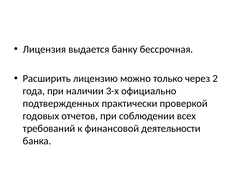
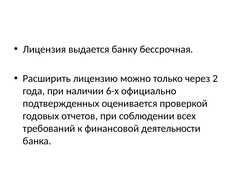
3-х: 3-х -> 6-х
практически: практически -> оценивается
